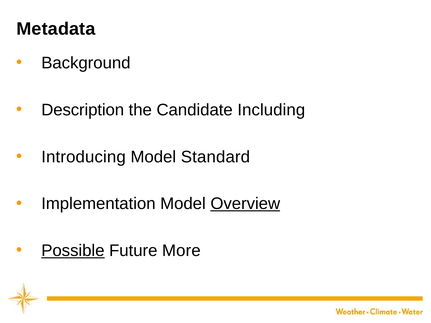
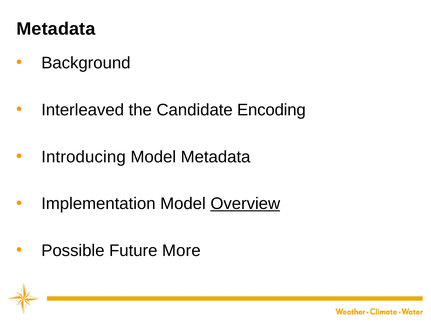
Description: Description -> Interleaved
Including: Including -> Encoding
Model Standard: Standard -> Metadata
Possible underline: present -> none
